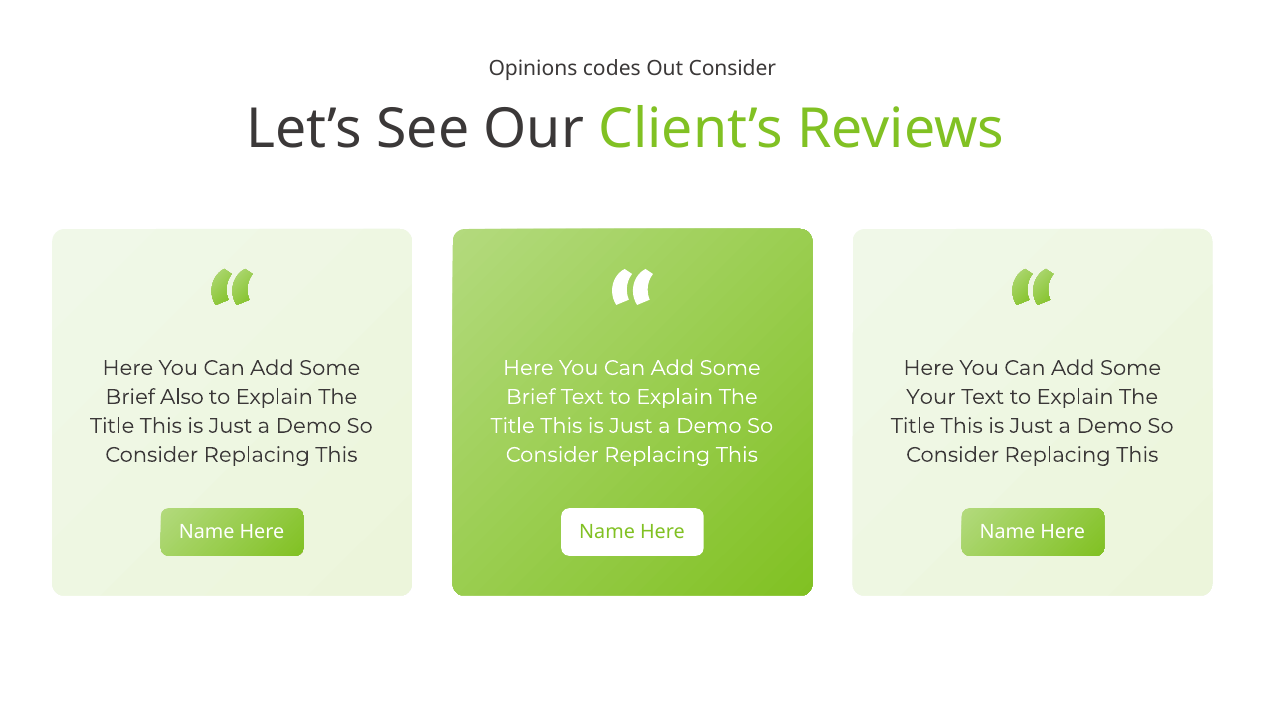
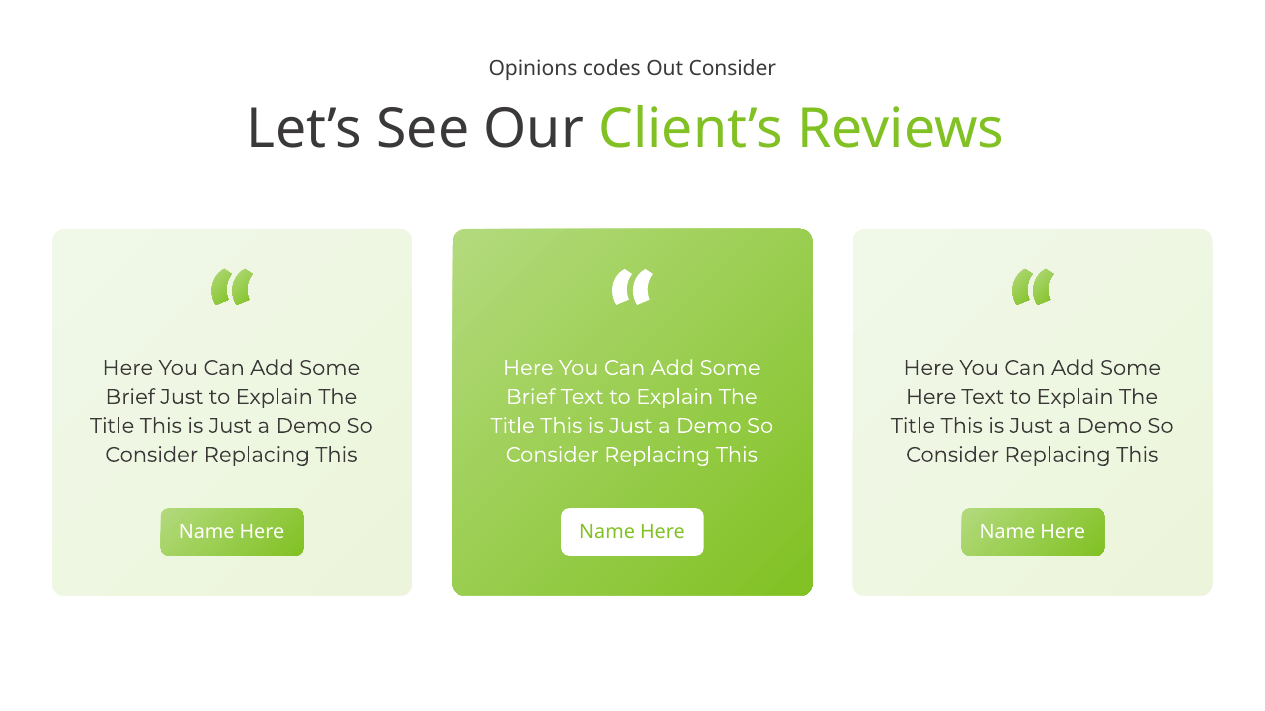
Brief Also: Also -> Just
Your at (931, 397): Your -> Here
